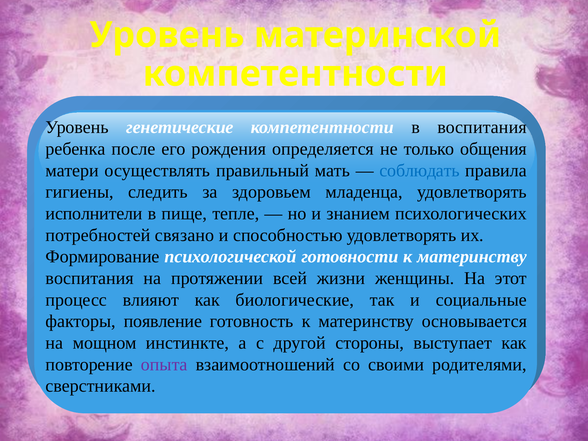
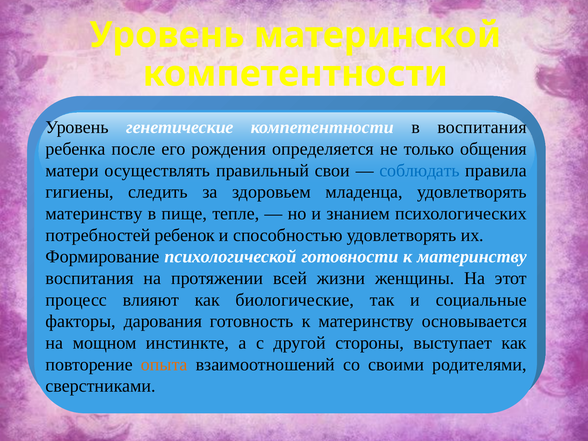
мать: мать -> свои
исполнители at (94, 214): исполнители -> материнству
связано: связано -> ребенок
появление: появление -> дарования
опыта colour: purple -> orange
